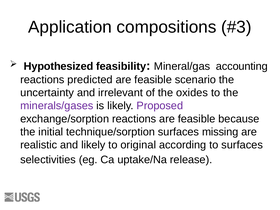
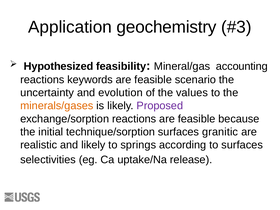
compositions: compositions -> geochemistry
predicted: predicted -> keywords
irrelevant: irrelevant -> evolution
oxides: oxides -> values
minerals/gases colour: purple -> orange
missing: missing -> granitic
original: original -> springs
